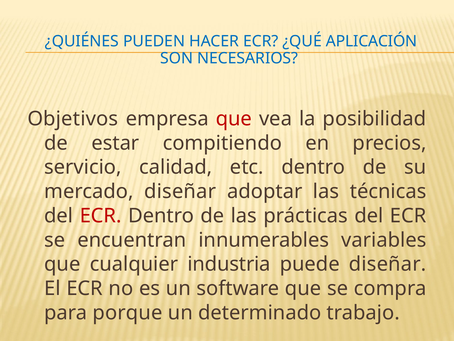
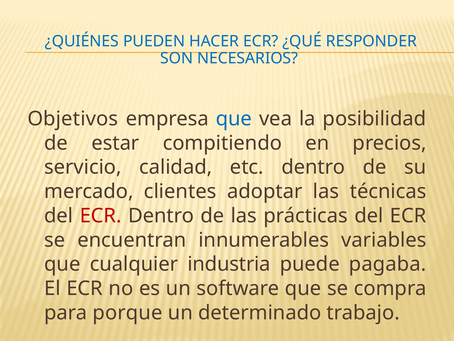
APLICACIÓN: APLICACIÓN -> RESPONDER
que at (234, 119) colour: red -> blue
mercado diseñar: diseñar -> clientes
puede diseñar: diseñar -> pagaba
